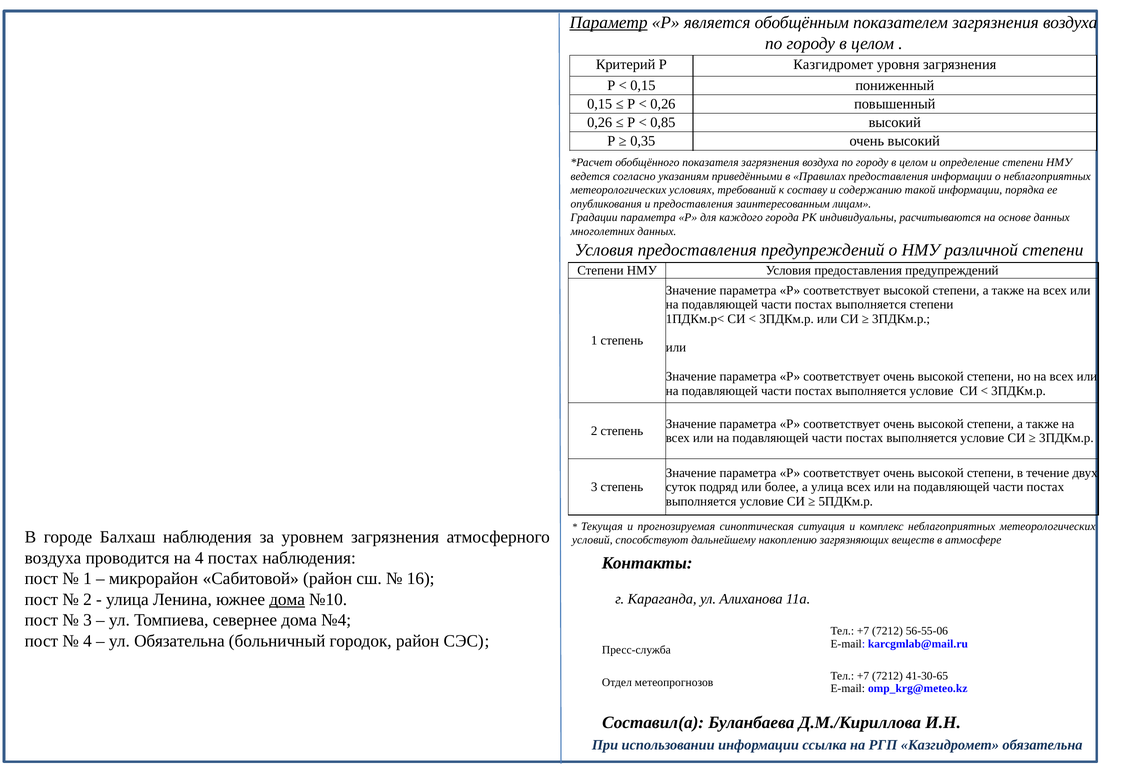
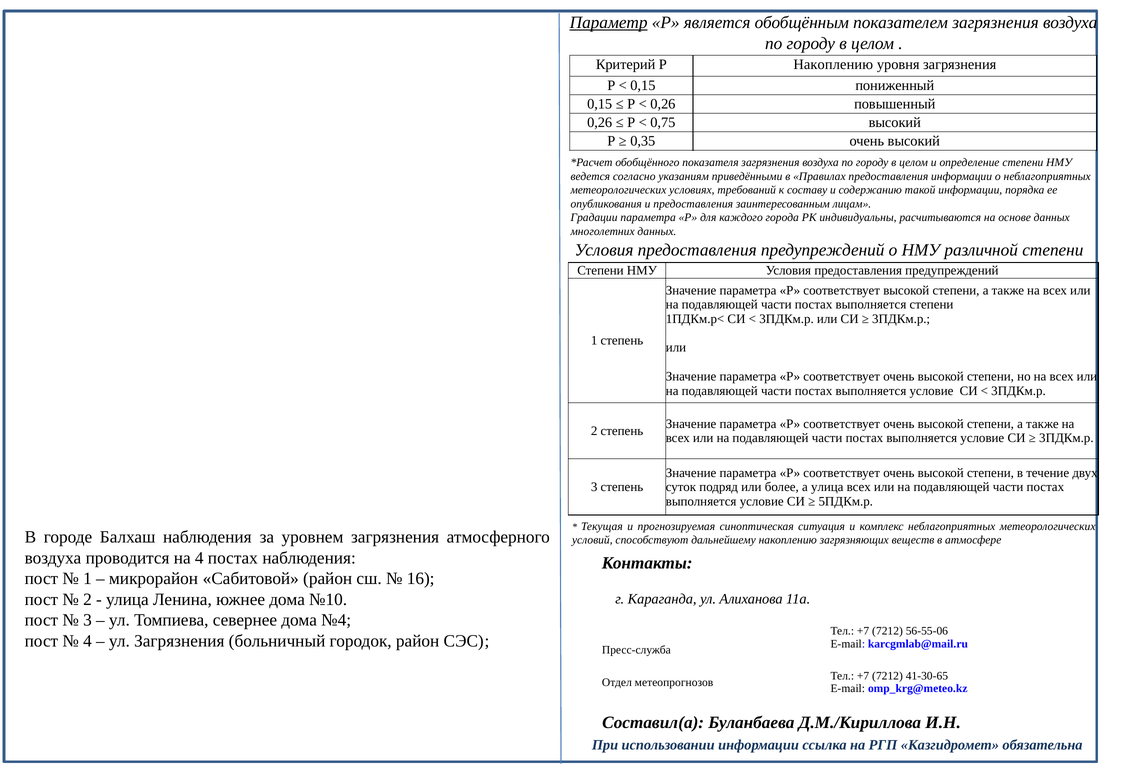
Р Казгидромет: Казгидромет -> Накоплению
0,85: 0,85 -> 0,75
дома at (287, 599) underline: present -> none
ул Обязательна: Обязательна -> Загрязнения
